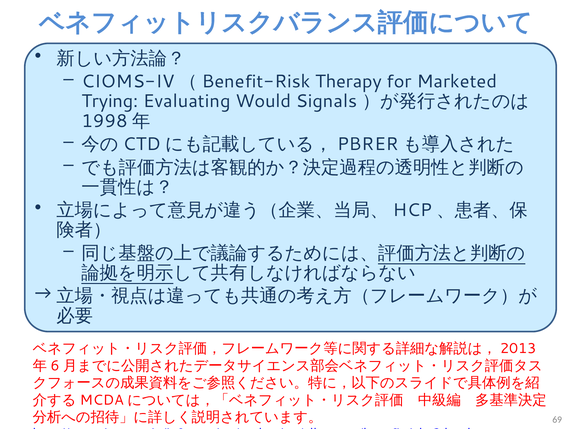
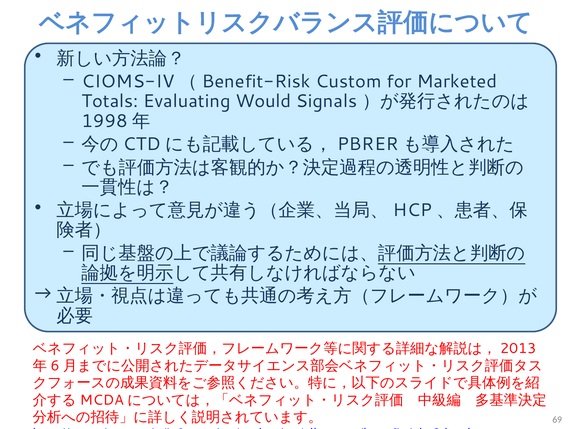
Therapy: Therapy -> Custom
Trying: Trying -> Totals
